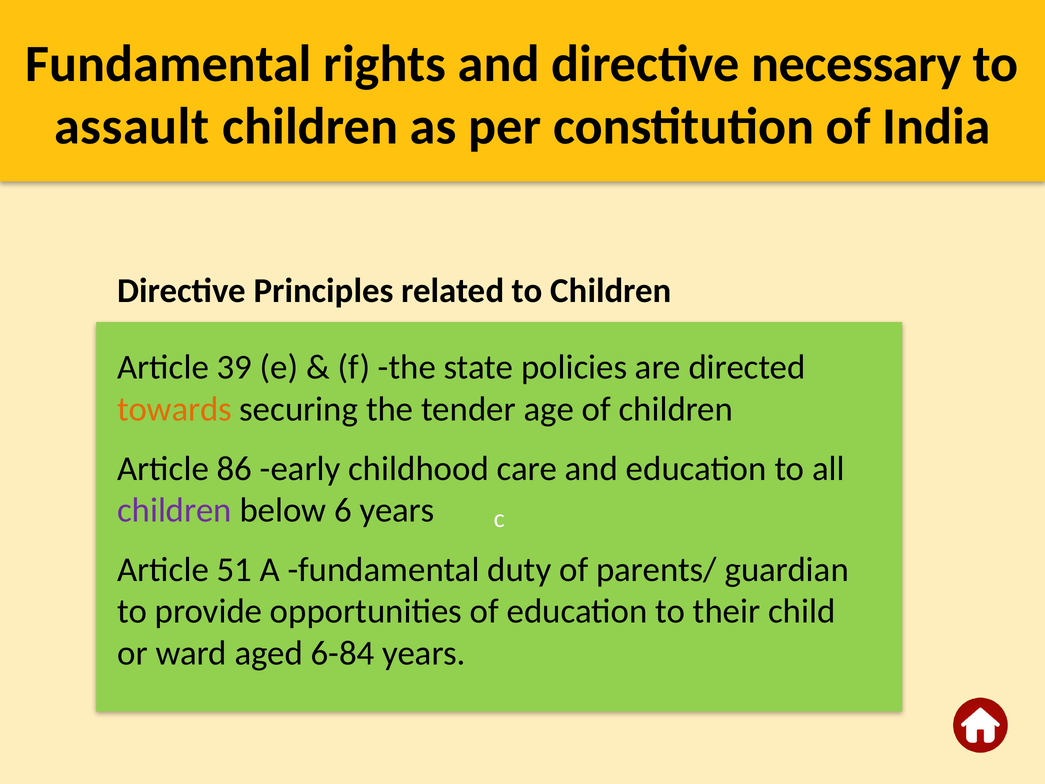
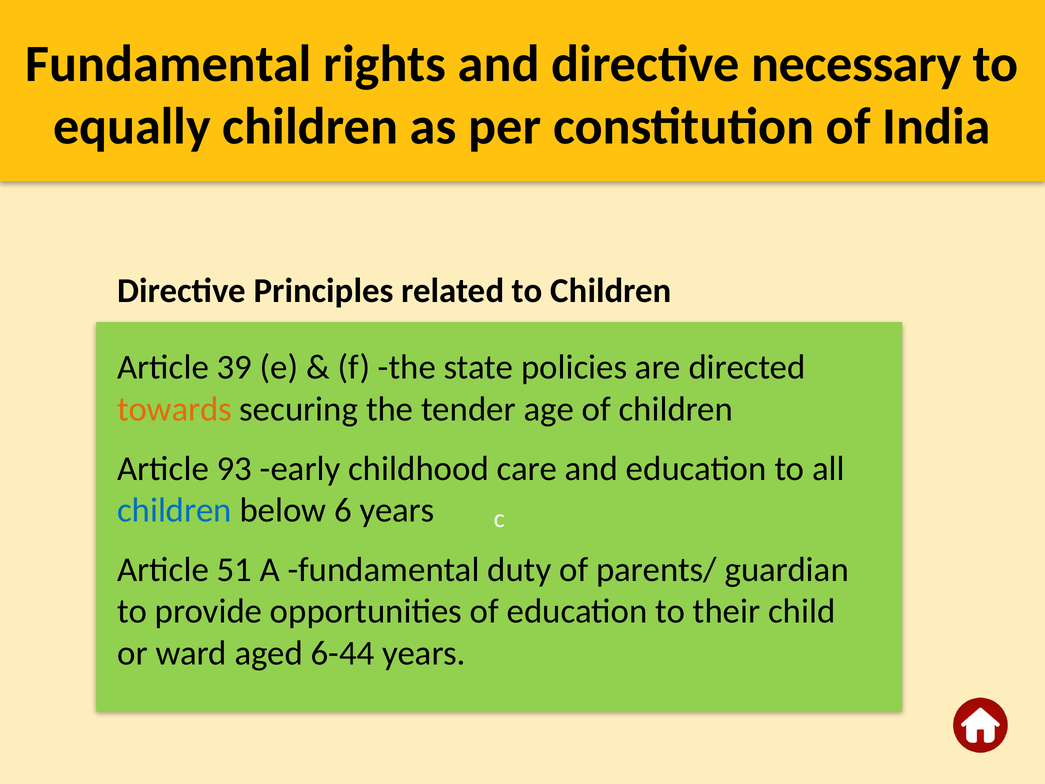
assault: assault -> equally
86: 86 -> 93
children at (175, 510) colour: purple -> blue
6-84: 6-84 -> 6-44
